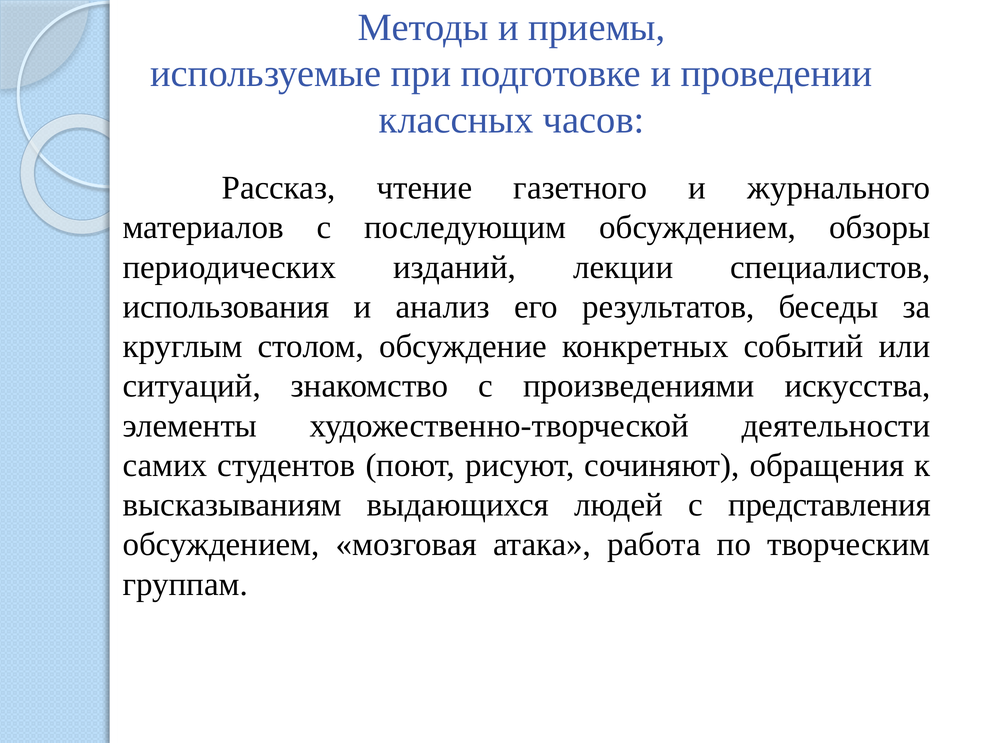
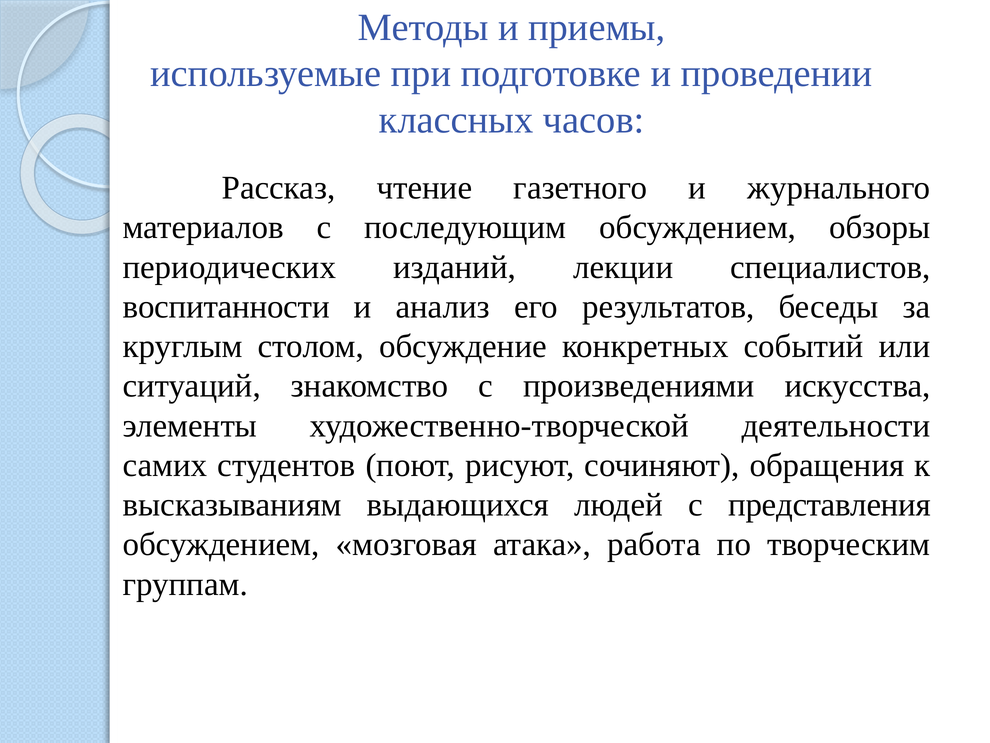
использования: использования -> воспитанности
